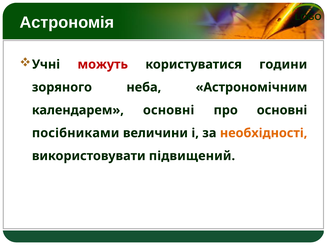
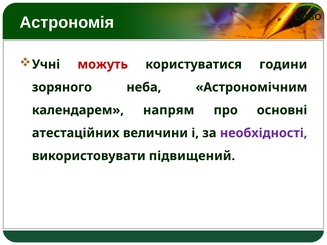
календарем основні: основні -> напрям
посібниками: посібниками -> атестаційних
необхідності colour: orange -> purple
